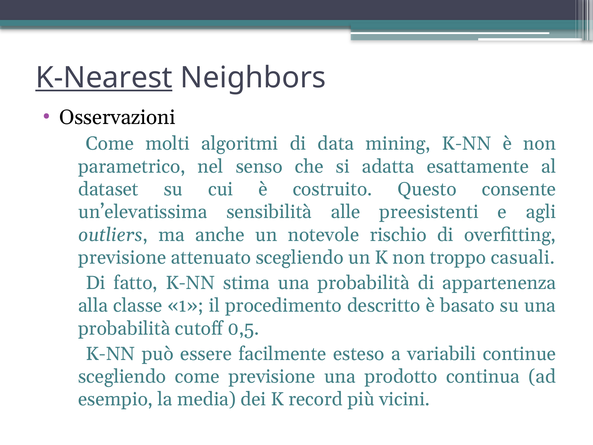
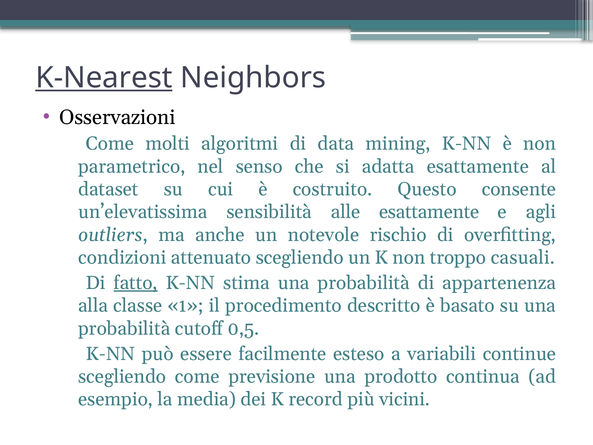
alle preesistenti: preesistenti -> esattamente
previsione at (122, 257): previsione -> condizioni
fatto underline: none -> present
